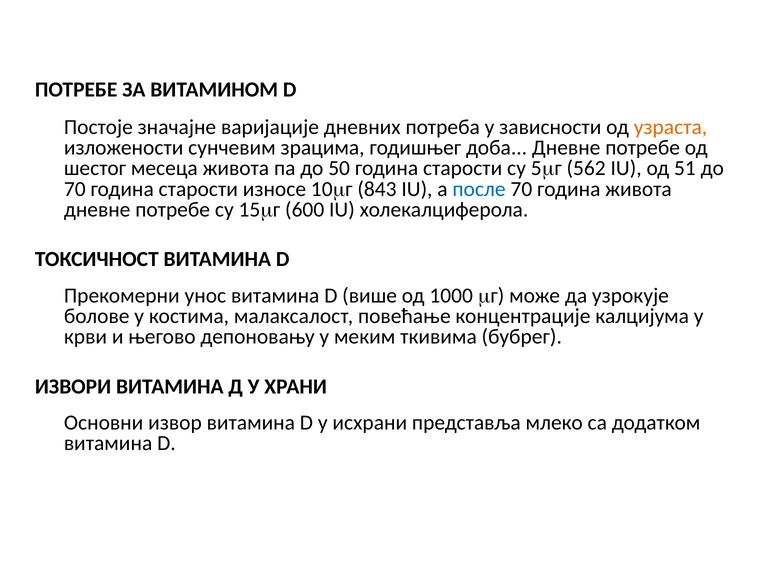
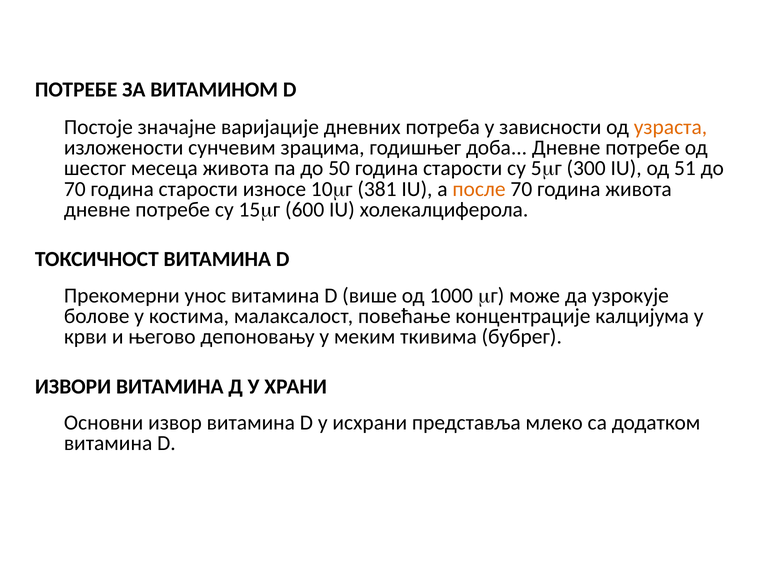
562: 562 -> 300
843: 843 -> 381
после colour: blue -> orange
